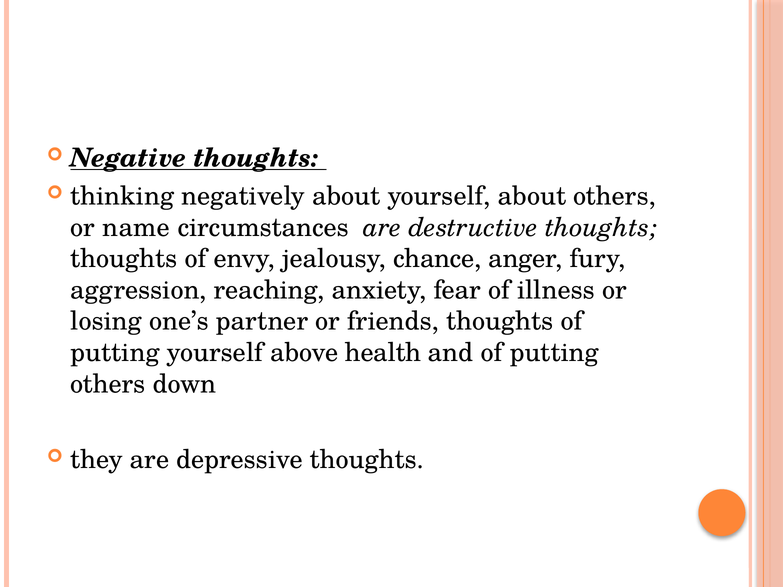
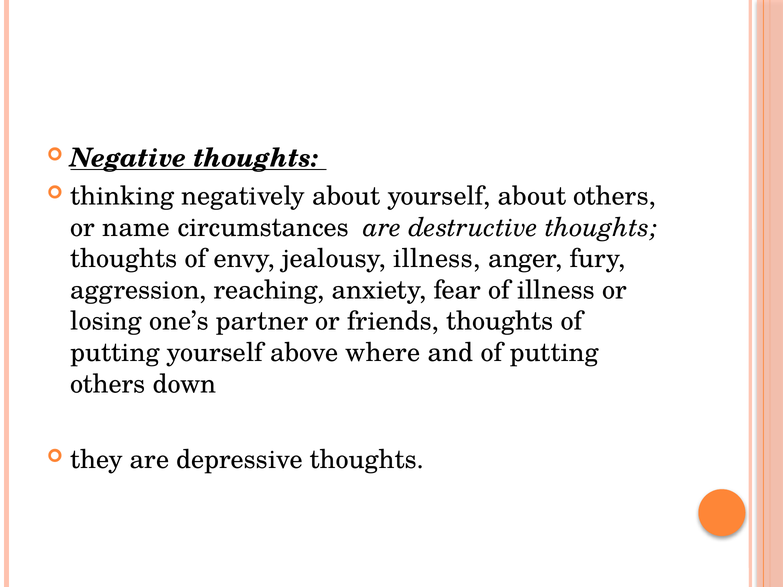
jealousy chance: chance -> illness
health: health -> where
